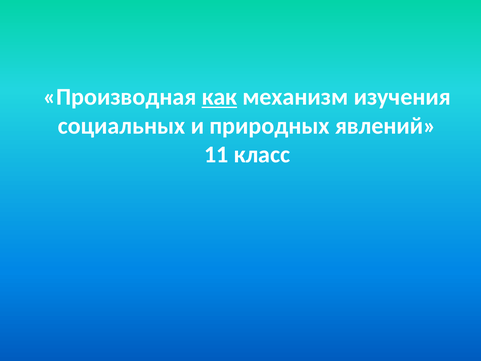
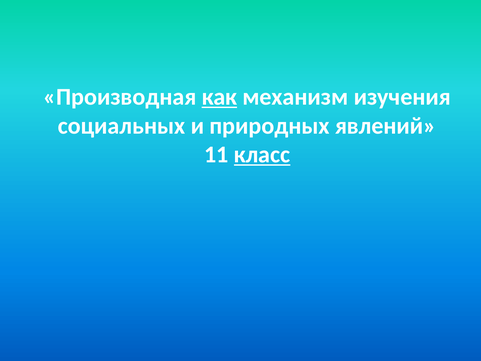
класс underline: none -> present
